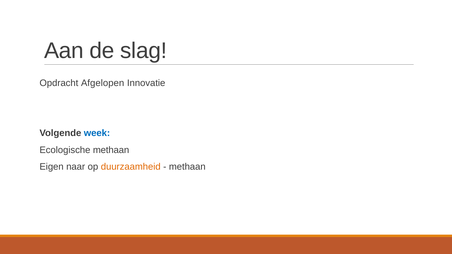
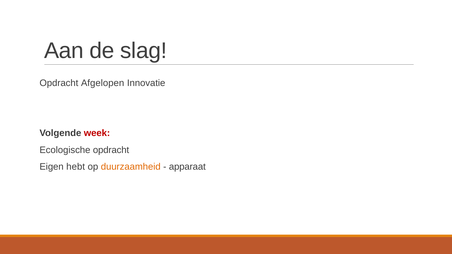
week colour: blue -> red
Ecologische methaan: methaan -> opdracht
naar: naar -> hebt
methaan at (187, 167): methaan -> apparaat
